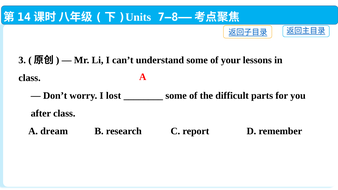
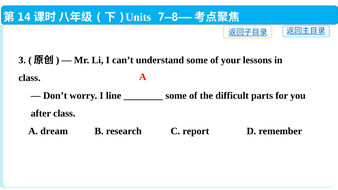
lost: lost -> line
